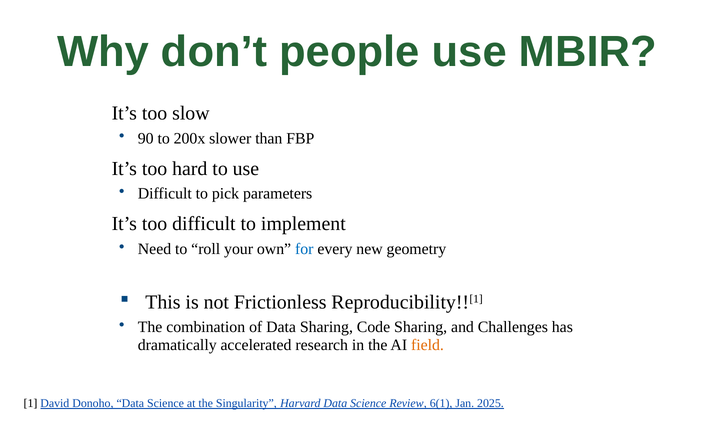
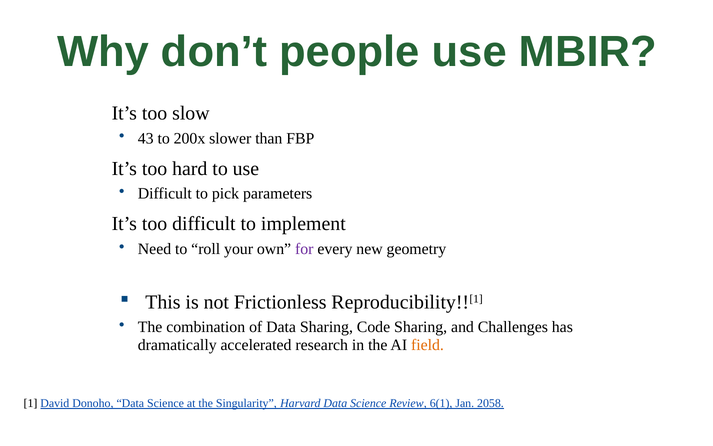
90: 90 -> 43
for colour: blue -> purple
2025: 2025 -> 2058
